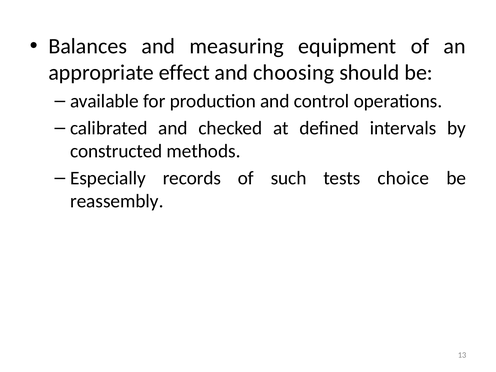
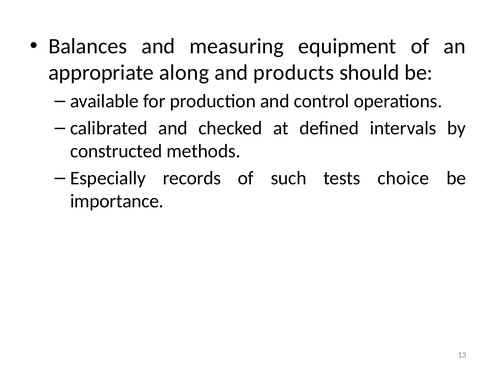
effect: effect -> along
choosing: choosing -> products
reassembly: reassembly -> importance
